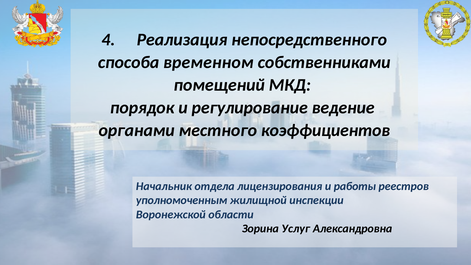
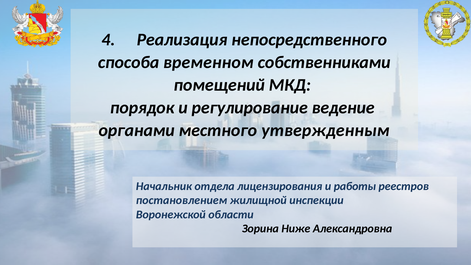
коэффициентов: коэффициентов -> утвержденным
уполномоченным: уполномоченным -> постановлением
Услуг: Услуг -> Ниже
